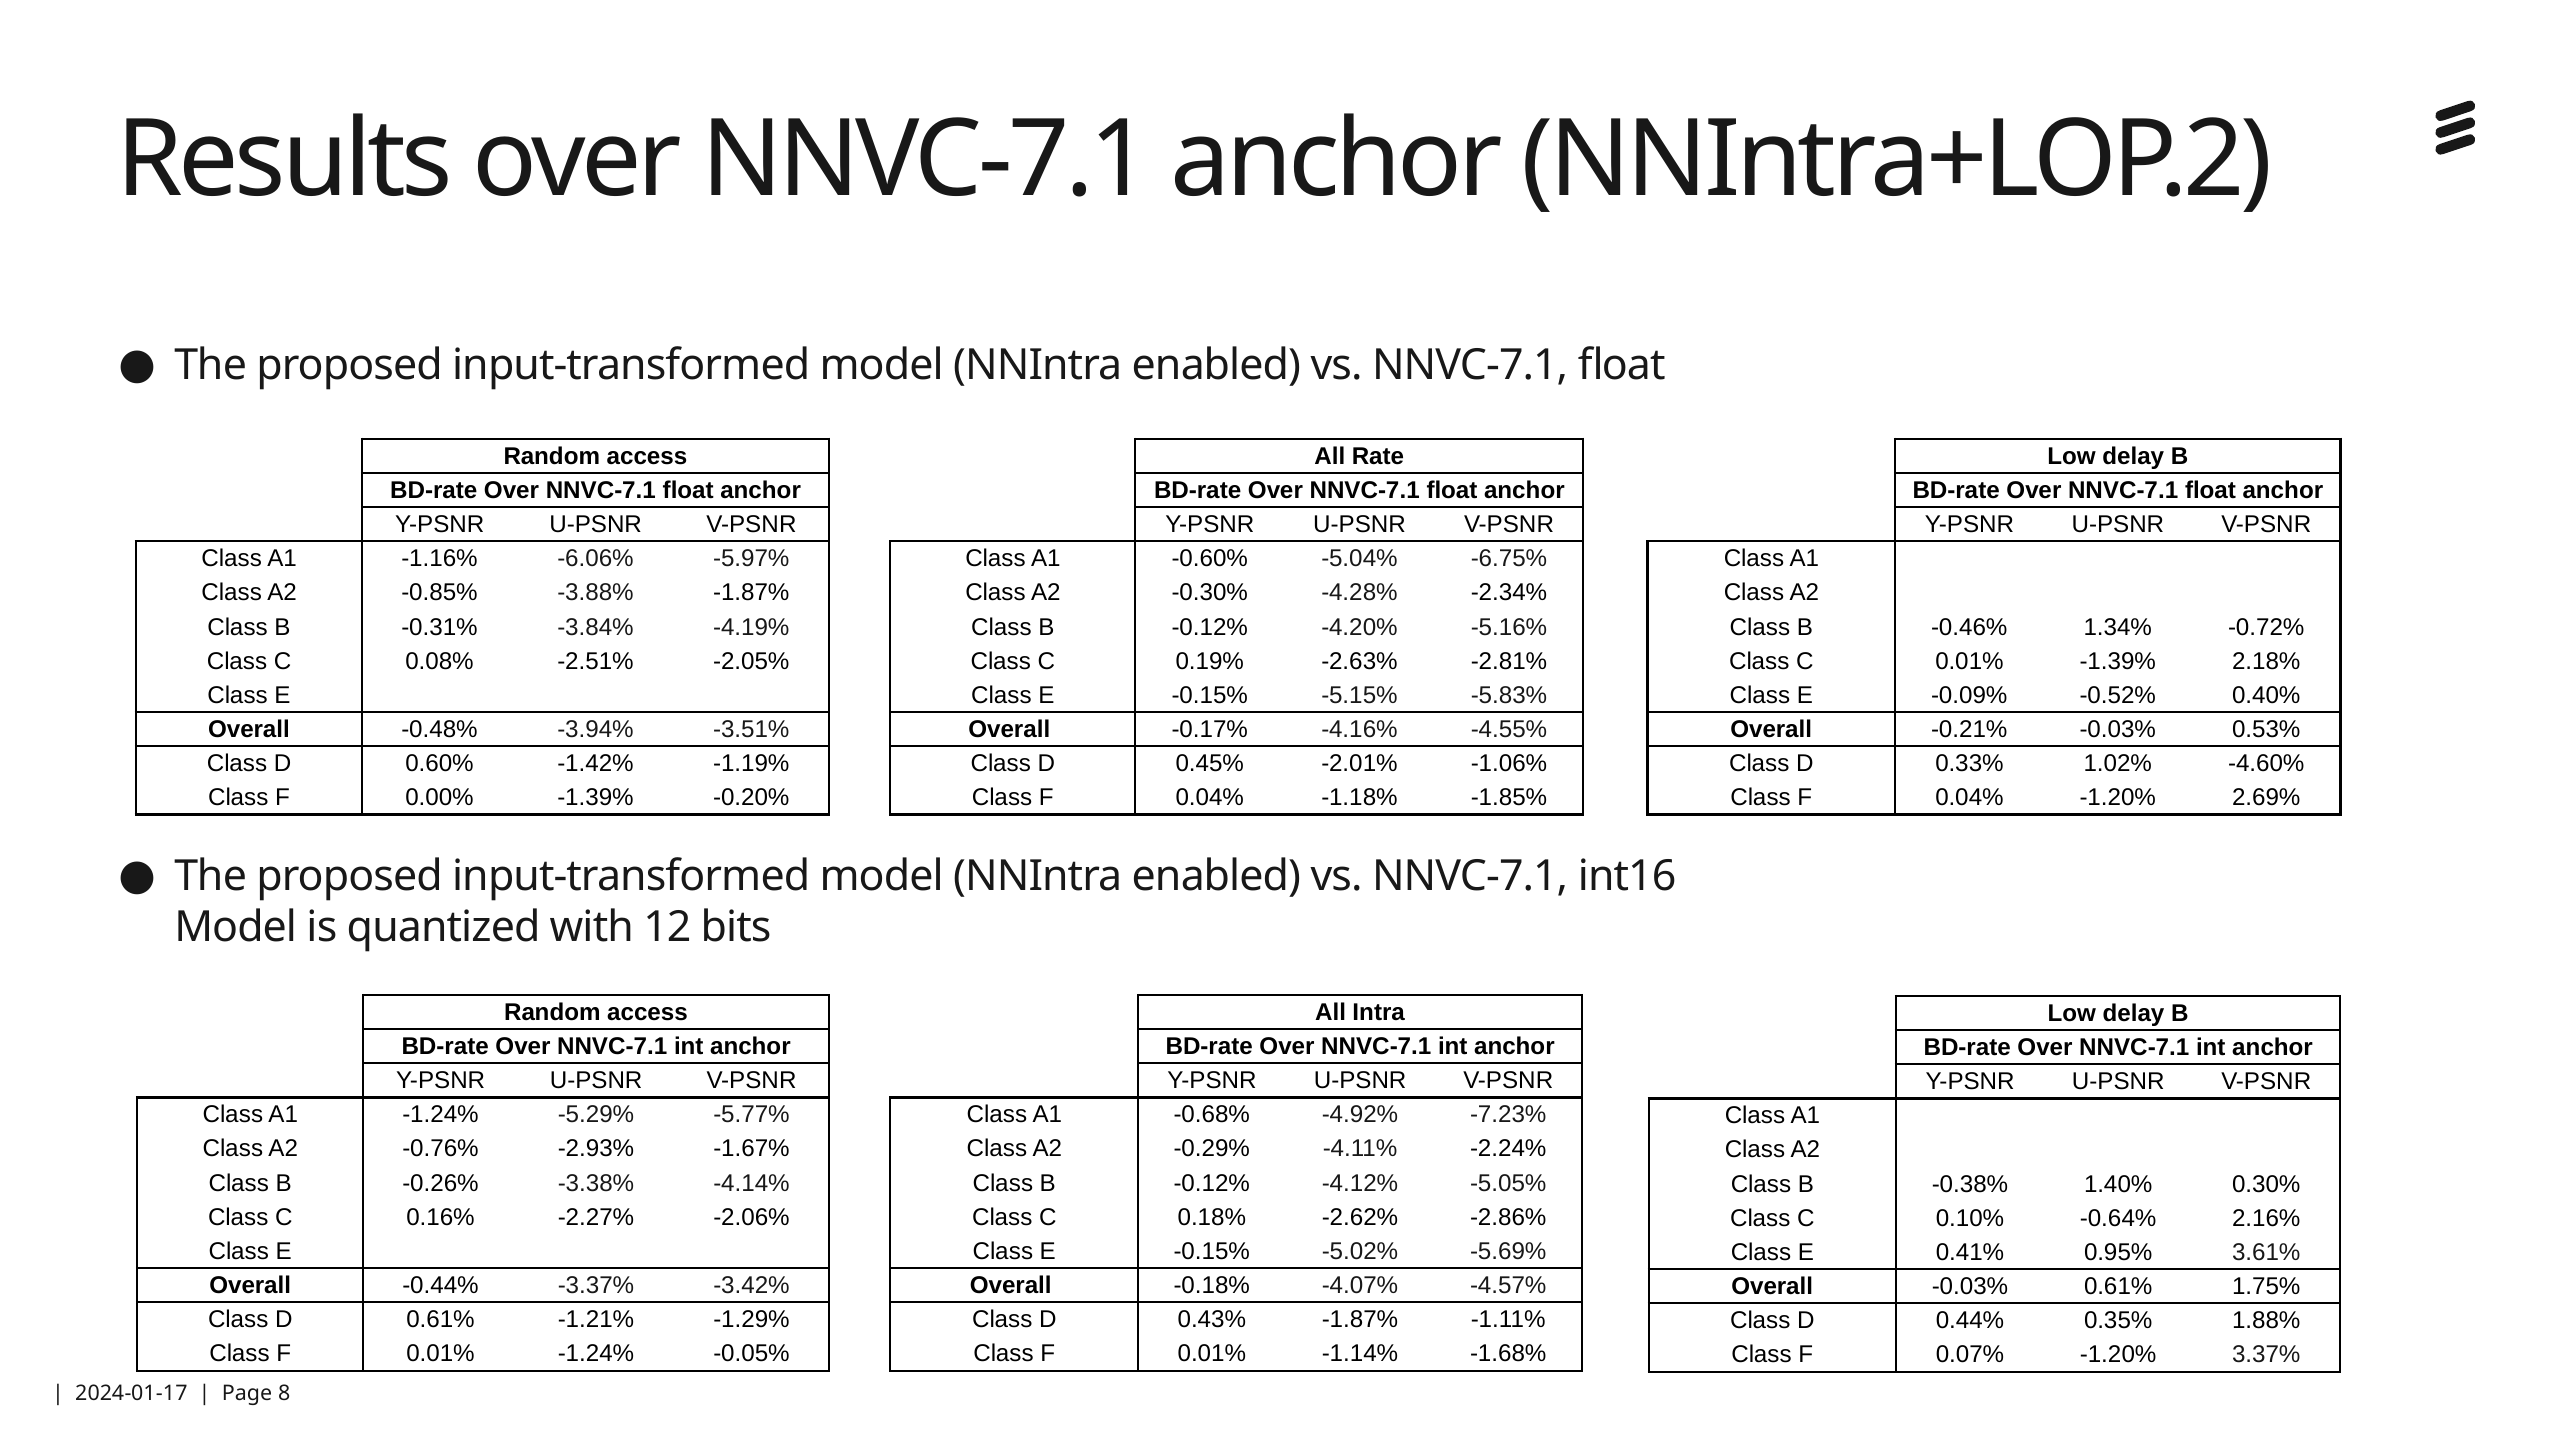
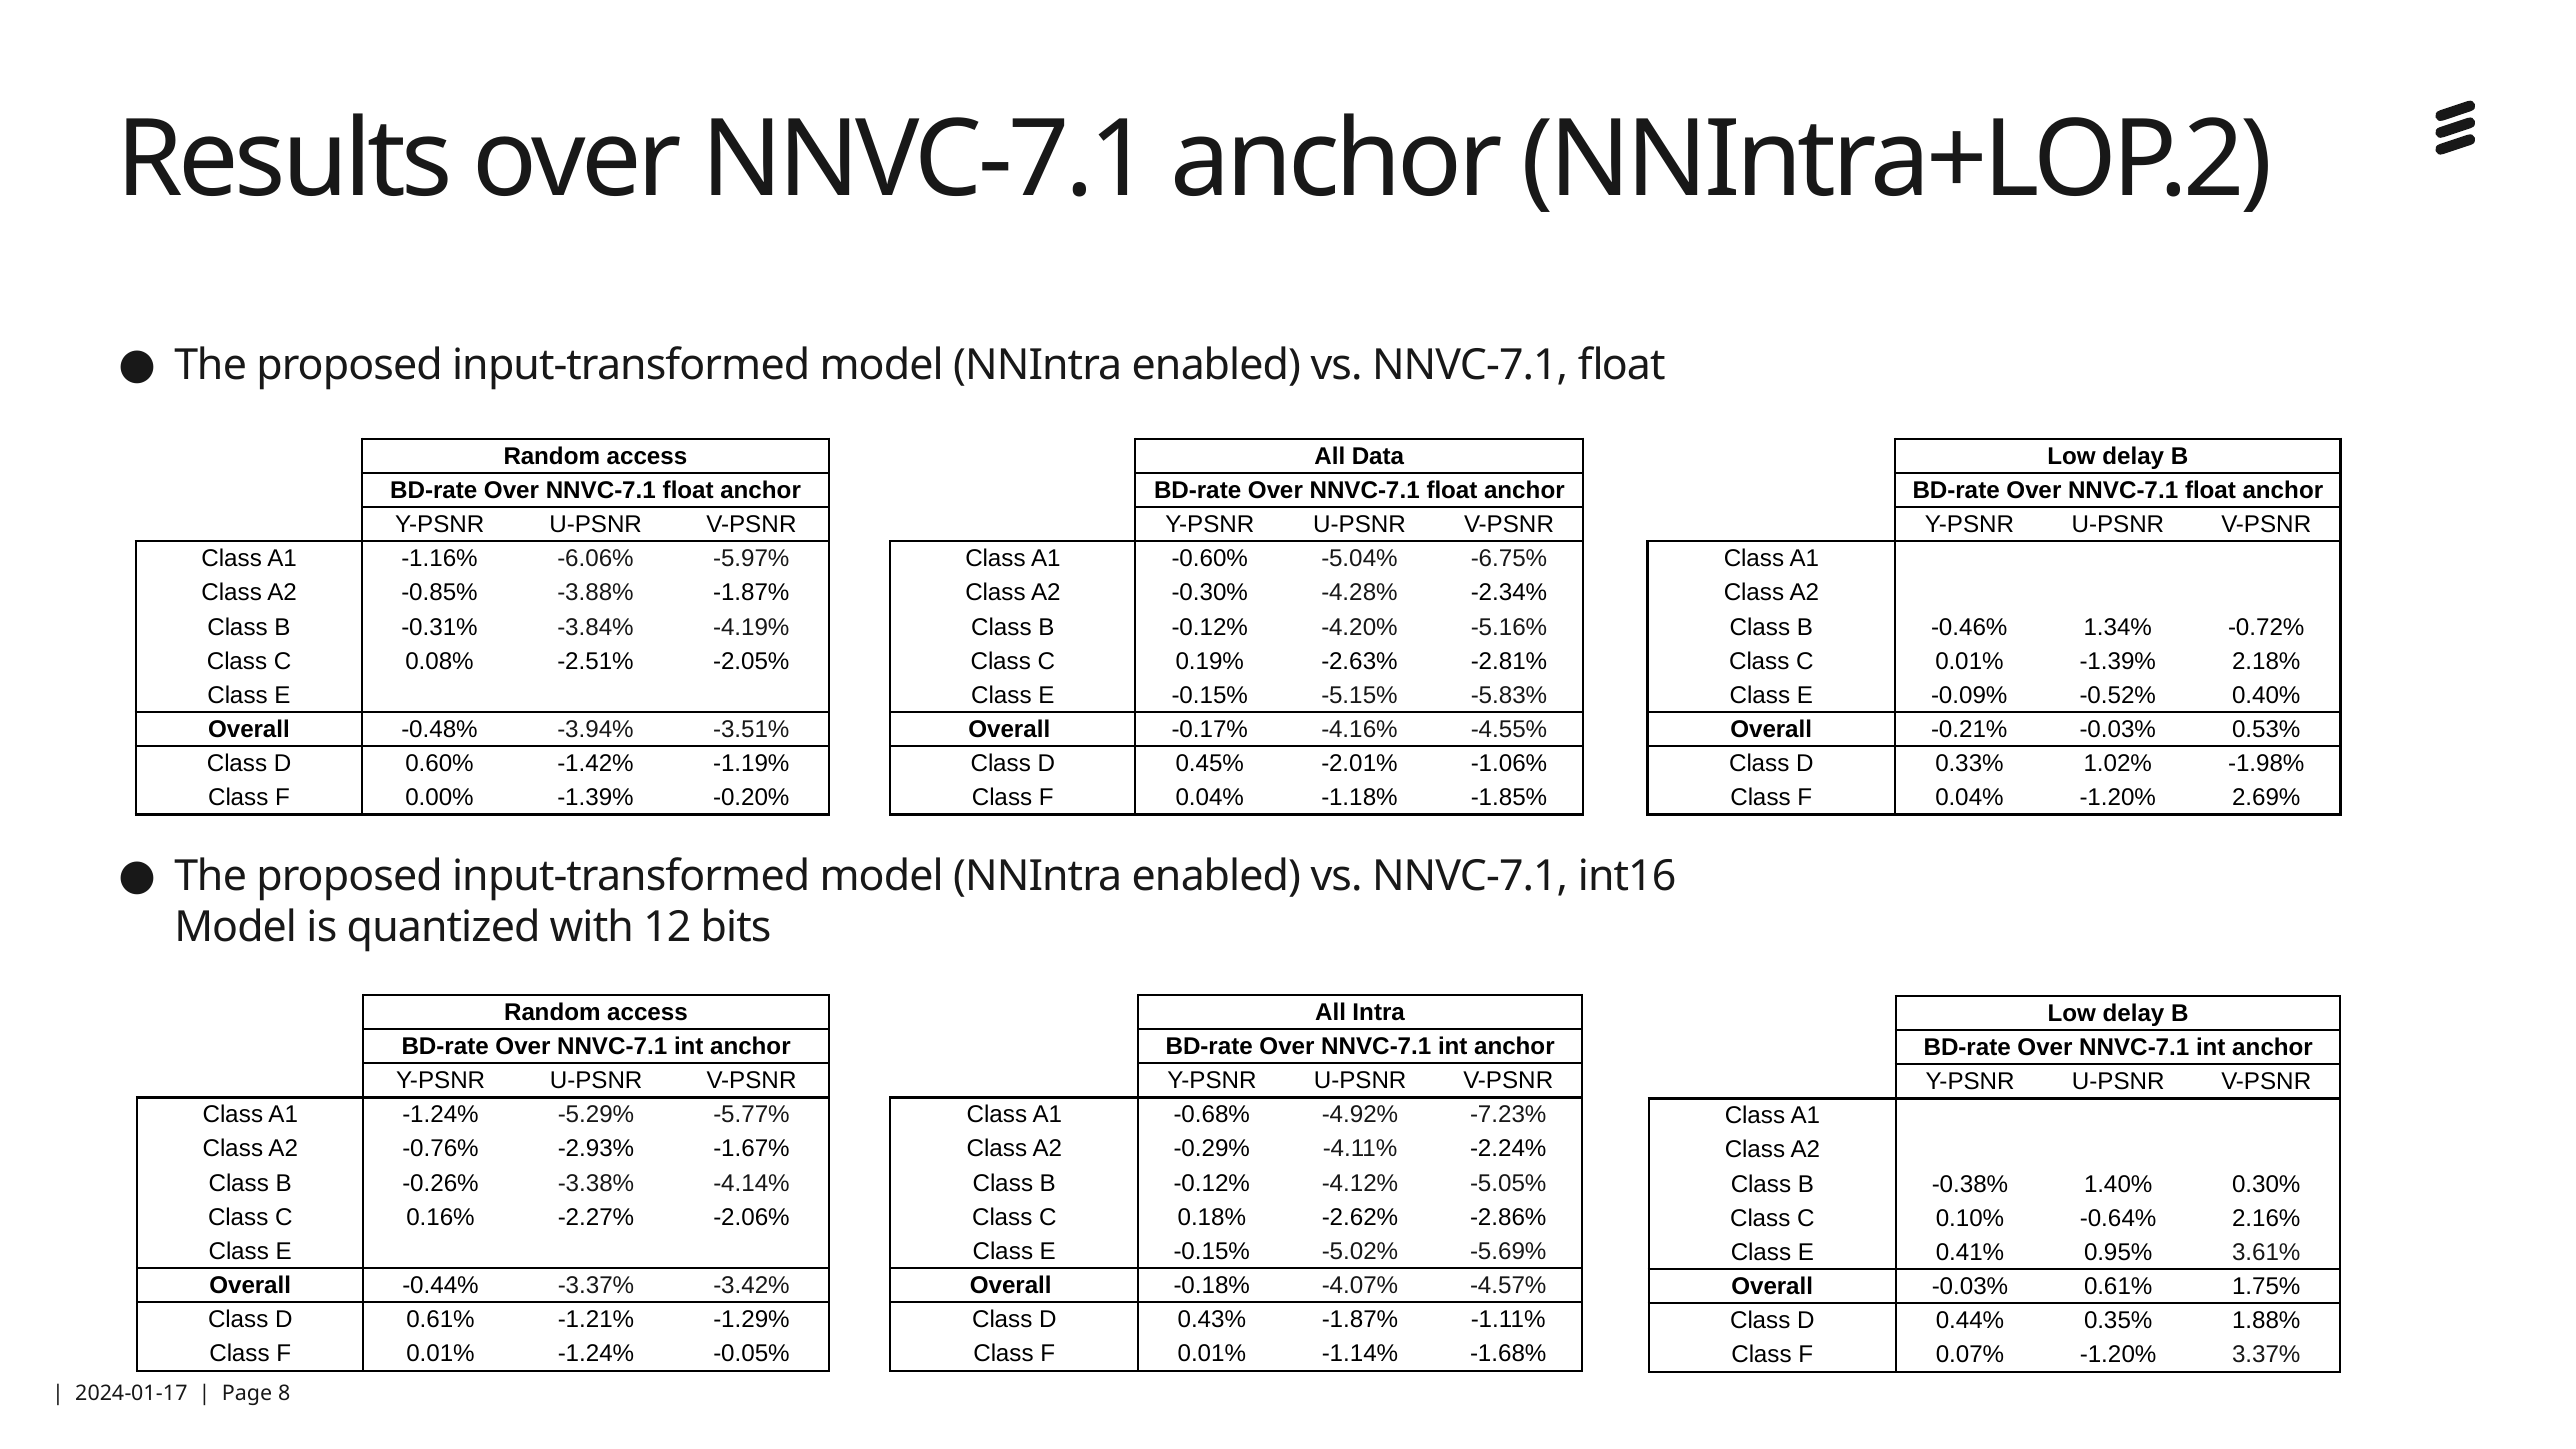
Rate: Rate -> Data
-4.60%: -4.60% -> -1.98%
